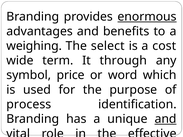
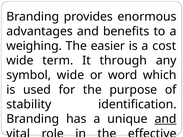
enormous underline: present -> none
select: select -> easier
symbol price: price -> wide
process: process -> stability
